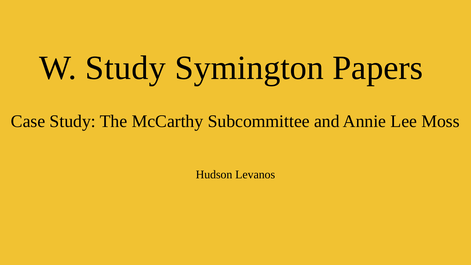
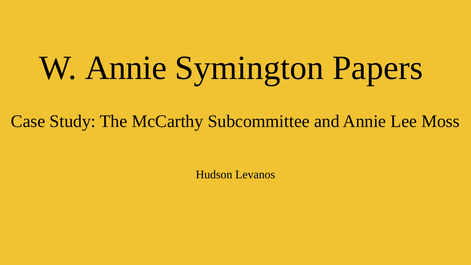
W Study: Study -> Annie
